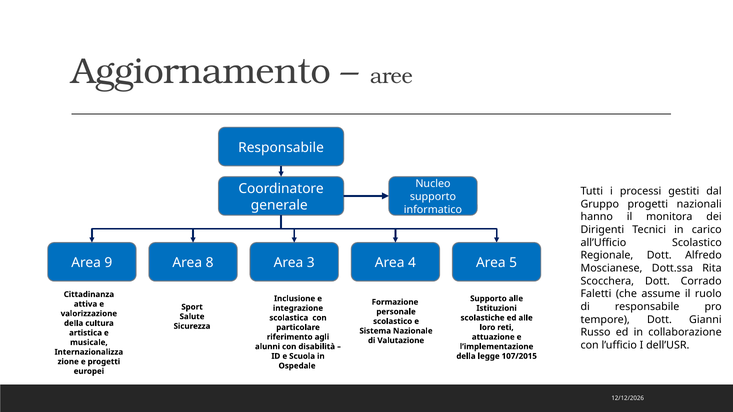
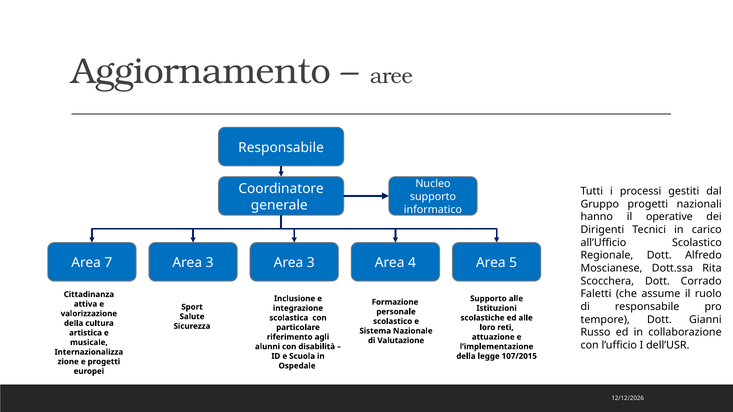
monitora: monitora -> operative
9: 9 -> 7
8 at (210, 263): 8 -> 3
